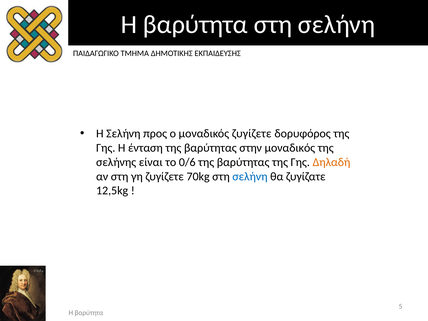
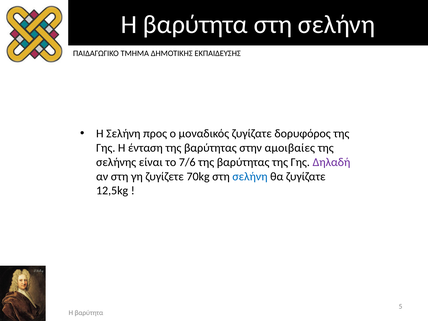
μοναδικός ζυγίζετε: ζυγίζετε -> ζυγίζατε
στην μοναδικός: μοναδικός -> αμοιβαίες
0/6: 0/6 -> 7/6
Δηλαδή colour: orange -> purple
